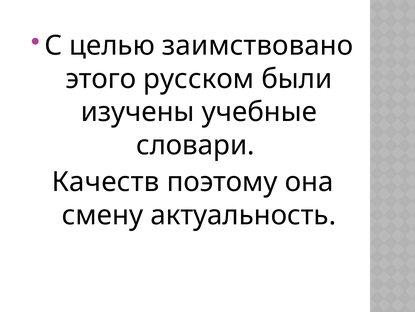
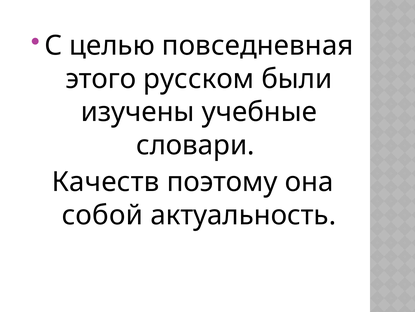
заимствовано: заимствовано -> повседневная
смену: смену -> собой
